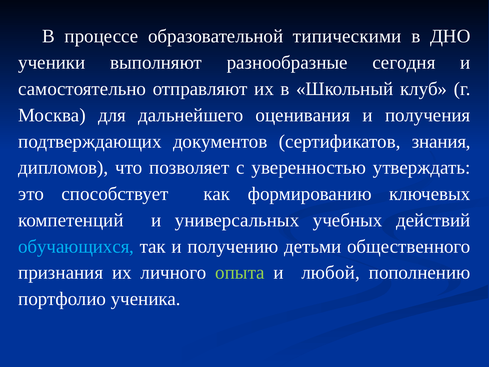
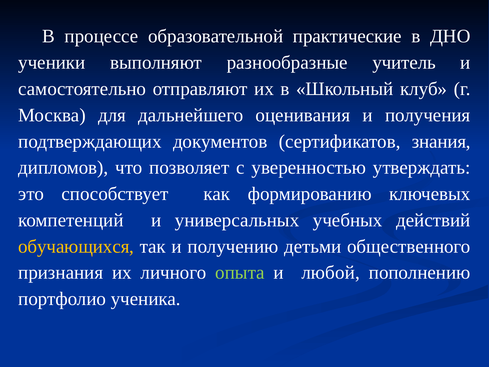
типическими: типическими -> практические
сегодня: сегодня -> учитель
обучающихся colour: light blue -> yellow
